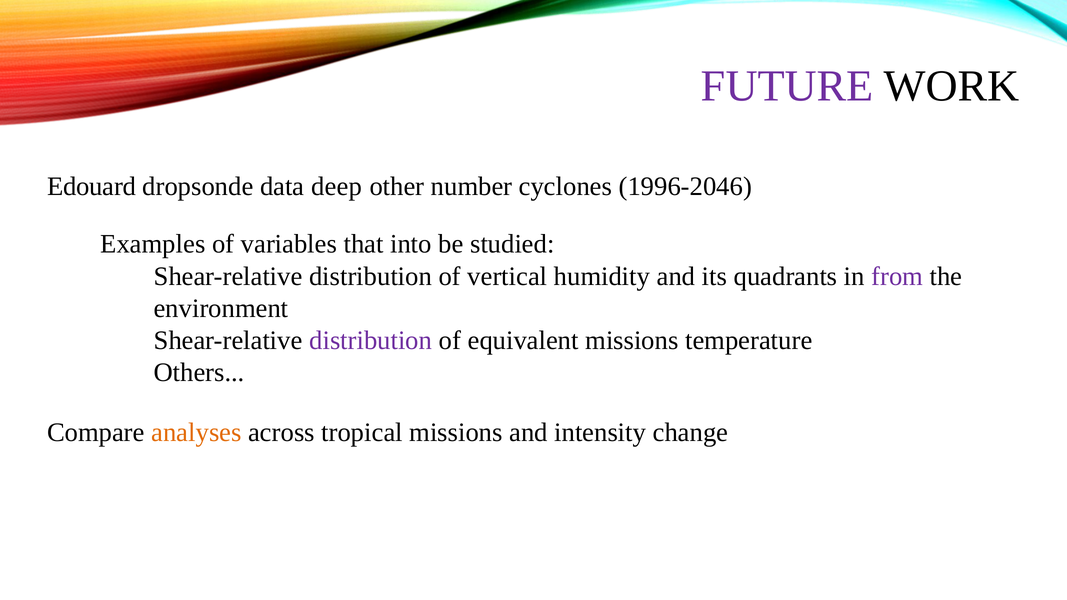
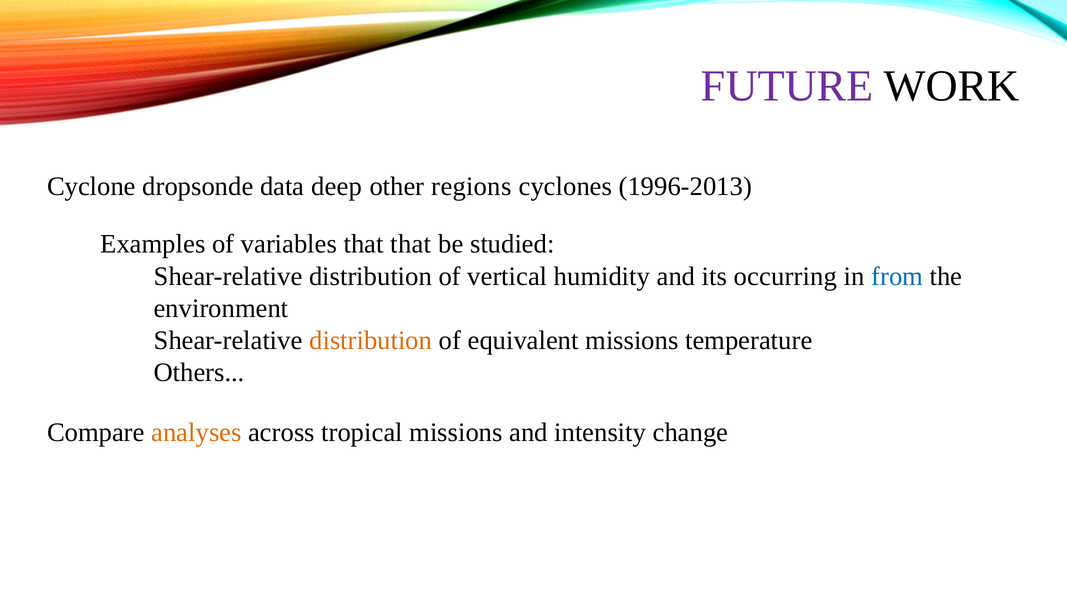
Edouard: Edouard -> Cyclone
number: number -> regions
1996-2046: 1996-2046 -> 1996-2013
that into: into -> that
quadrants: quadrants -> occurring
from colour: purple -> blue
distribution at (371, 340) colour: purple -> orange
